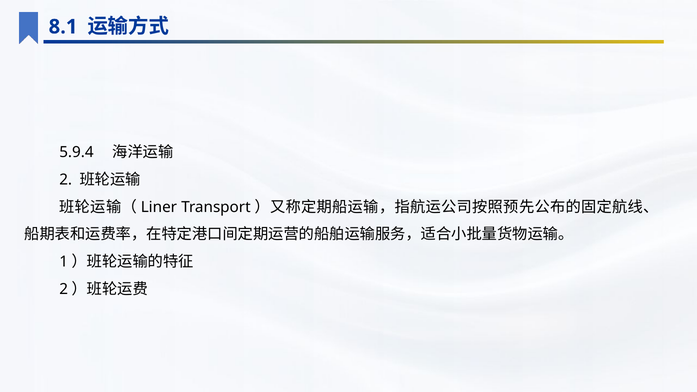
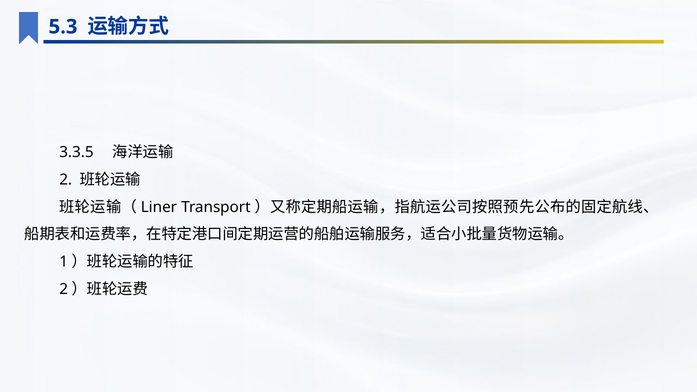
8.1: 8.1 -> 5.3
5.9.4: 5.9.4 -> 3.3.5
